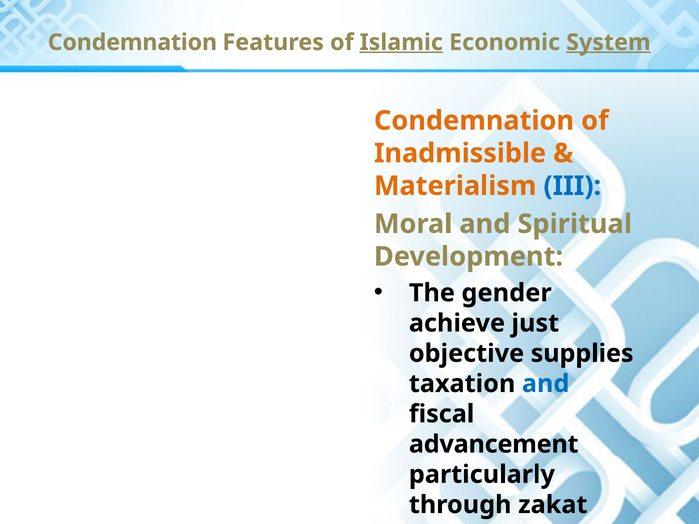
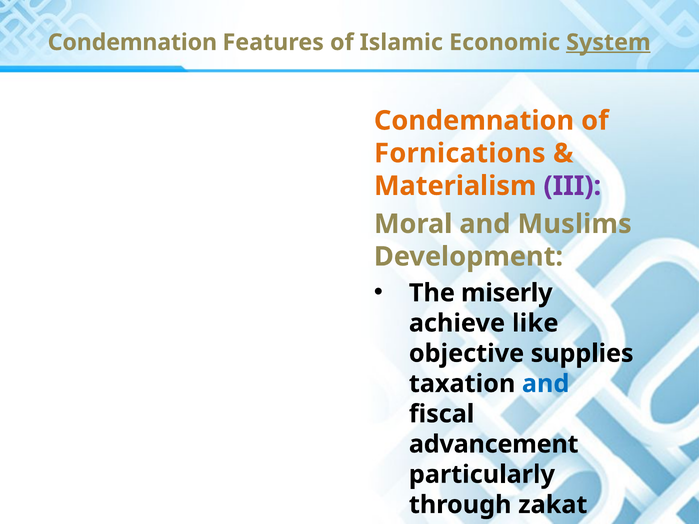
Islamic underline: present -> none
Inadmissible: Inadmissible -> Fornications
III colour: blue -> purple
Spiritual: Spiritual -> Muslims
gender: gender -> miserly
just: just -> like
